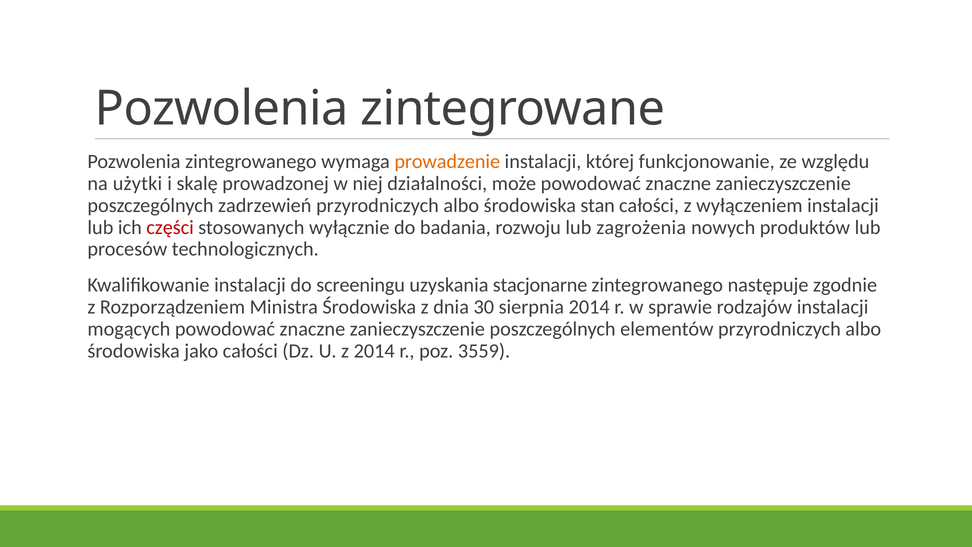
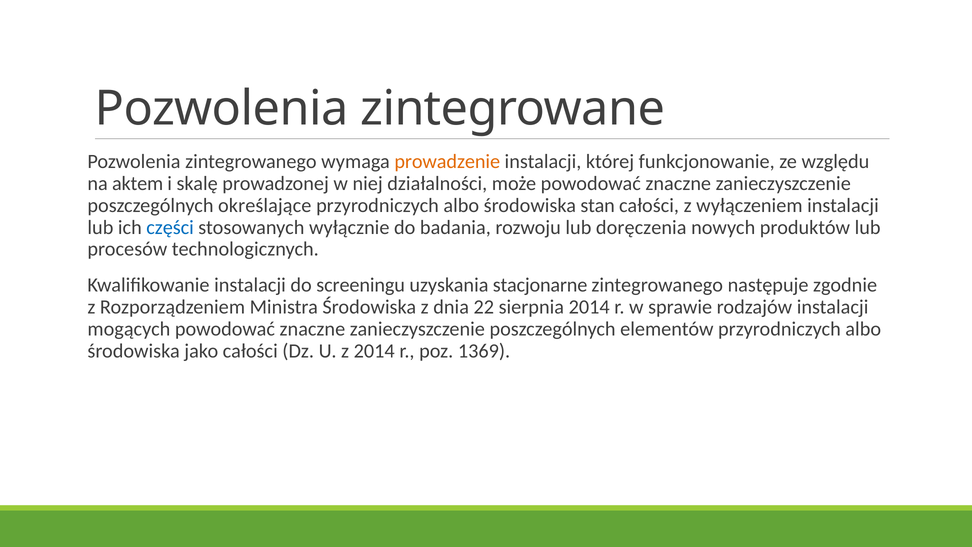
użytki: użytki -> aktem
zadrzewień: zadrzewień -> określające
części colour: red -> blue
zagrożenia: zagrożenia -> doręczenia
30: 30 -> 22
3559: 3559 -> 1369
